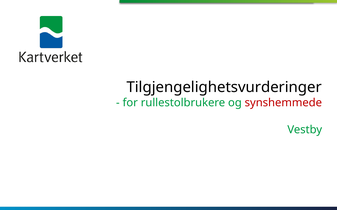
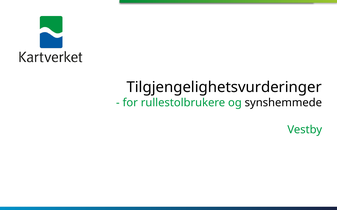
synshemmede colour: red -> black
